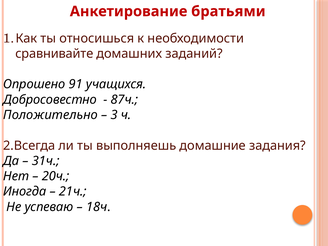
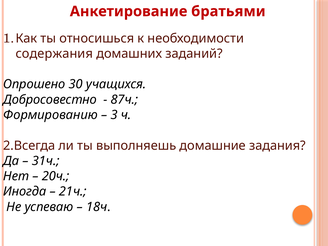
сравнивайте: сравнивайте -> содержания
91: 91 -> 30
Положительно: Положительно -> Формированию
